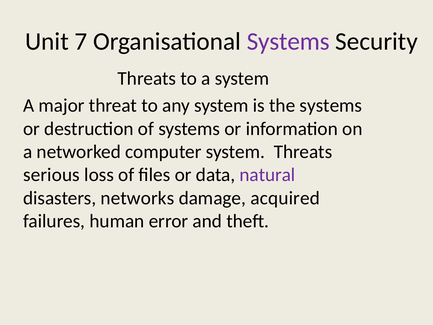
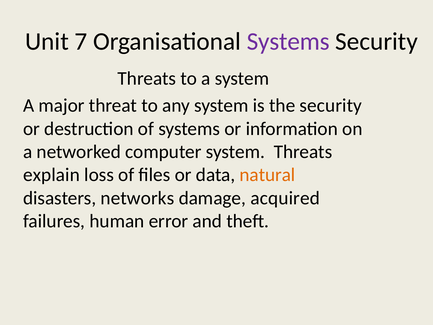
the systems: systems -> security
serious: serious -> explain
natural colour: purple -> orange
